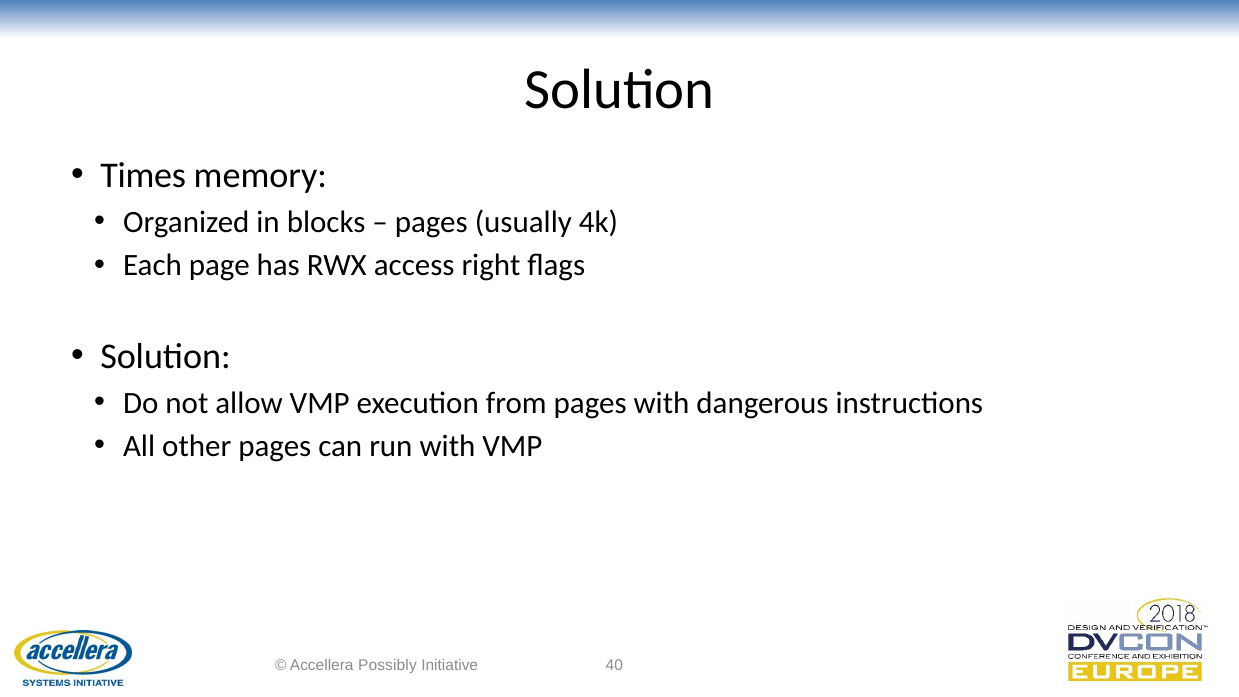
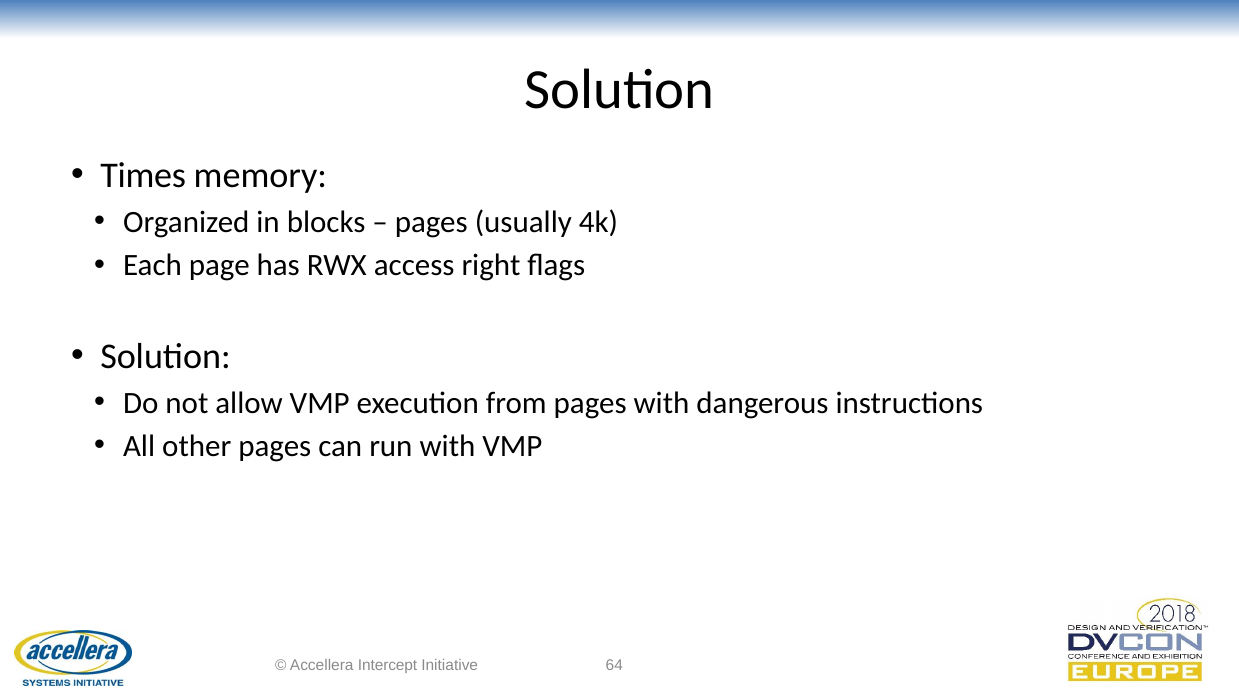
Possibly: Possibly -> Intercept
40: 40 -> 64
